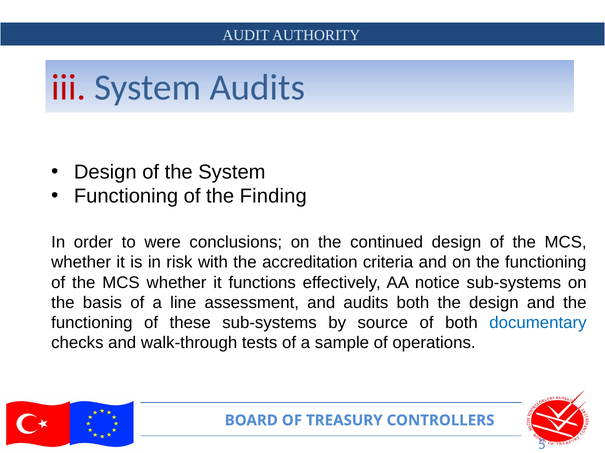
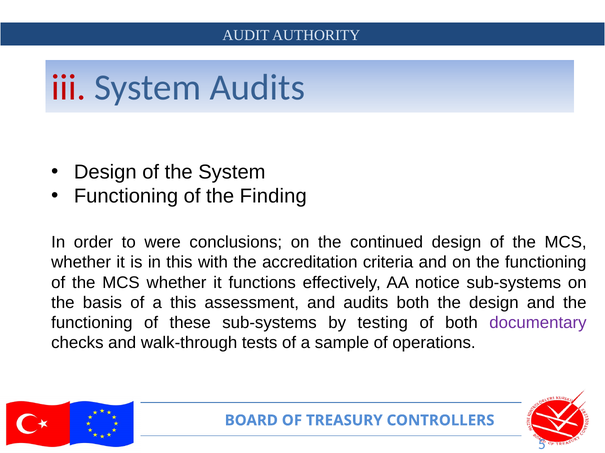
in risk: risk -> this
a line: line -> this
source: source -> testing
documentary colour: blue -> purple
